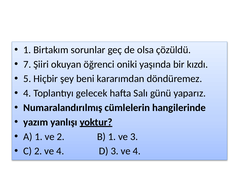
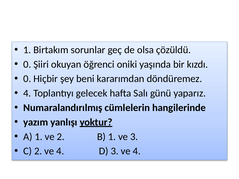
7 at (27, 64): 7 -> 0
5 at (27, 79): 5 -> 0
